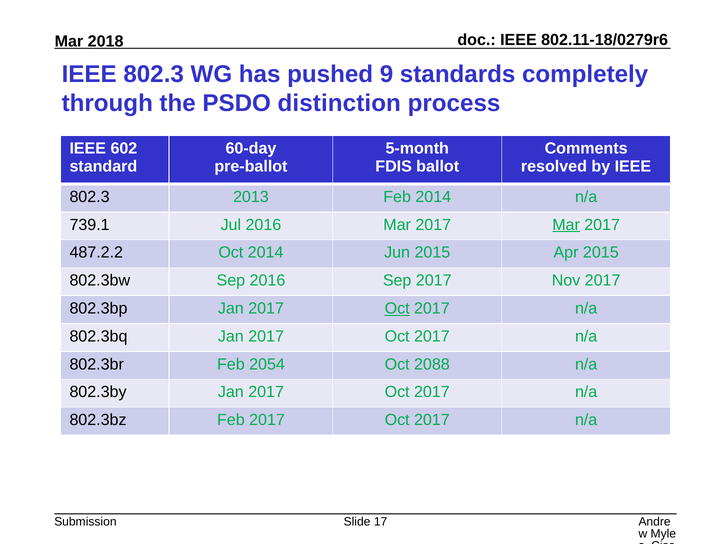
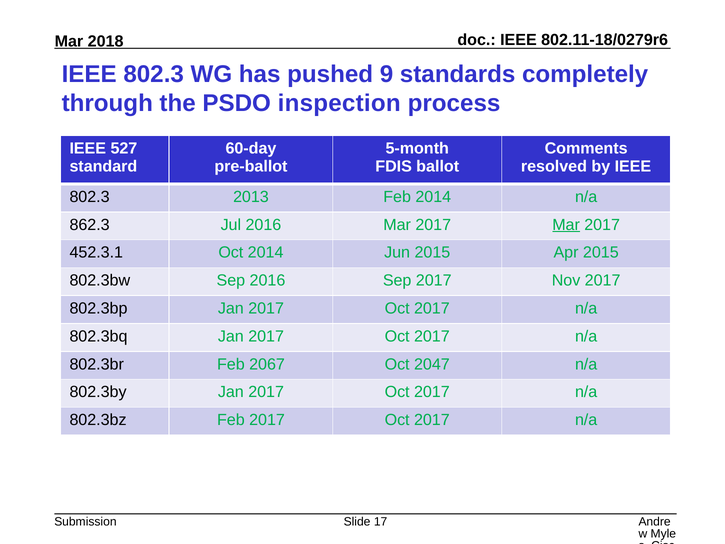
distinction: distinction -> inspection
602: 602 -> 527
739.1: 739.1 -> 862.3
487.2.2: 487.2.2 -> 452.3.1
Oct at (397, 308) underline: present -> none
2054: 2054 -> 2067
2088: 2088 -> 2047
